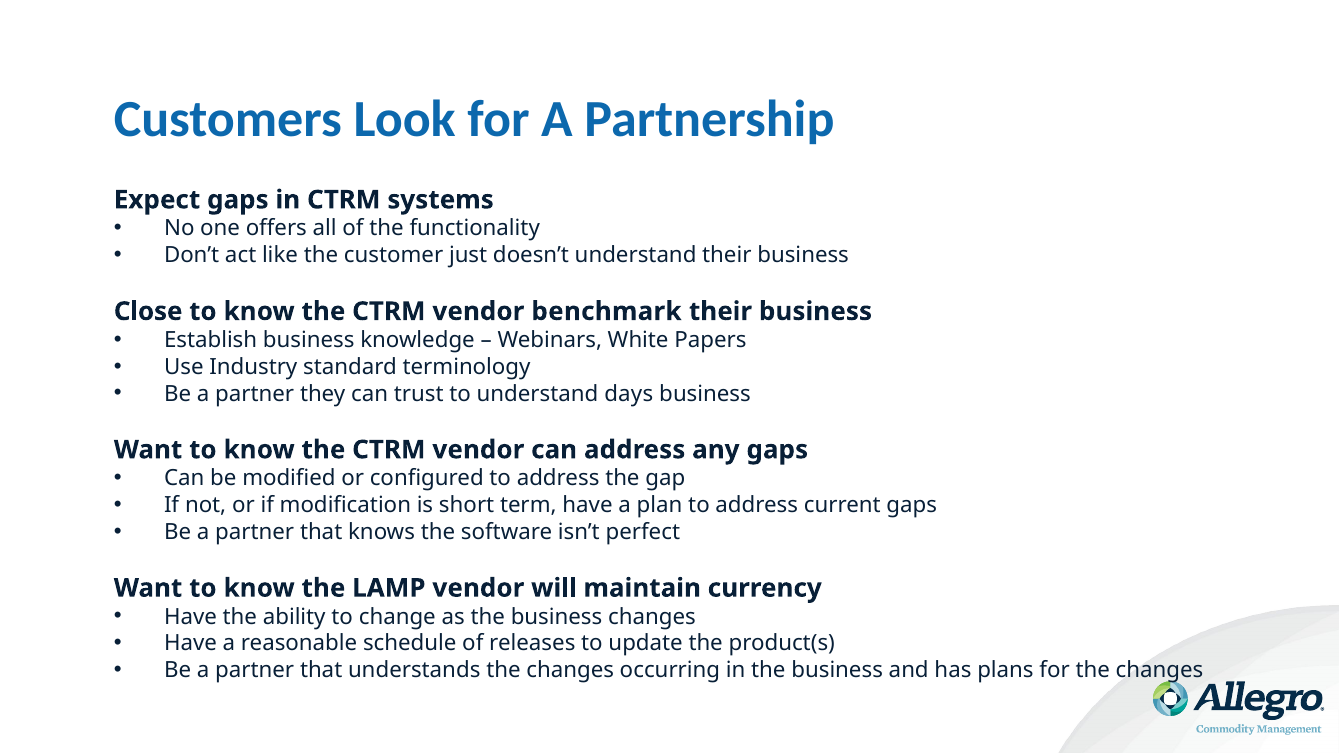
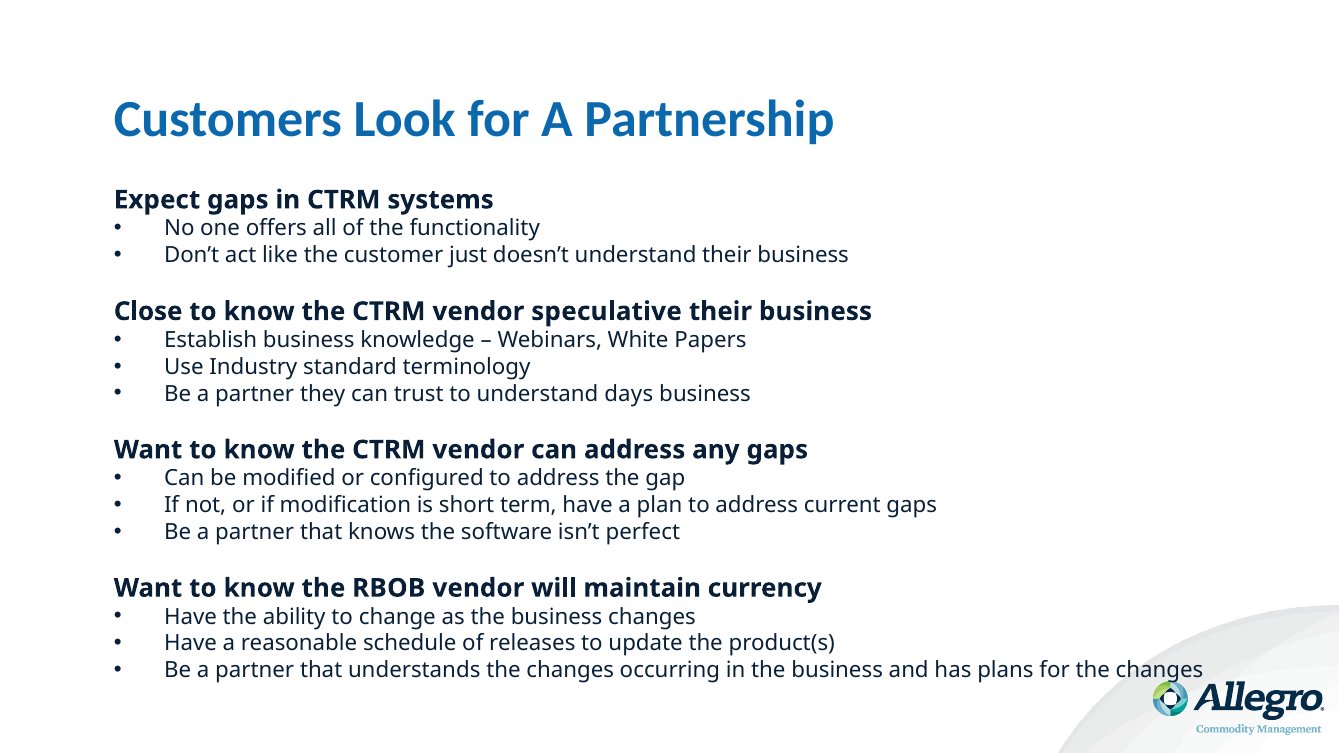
benchmark: benchmark -> speculative
LAMP: LAMP -> RBOB
